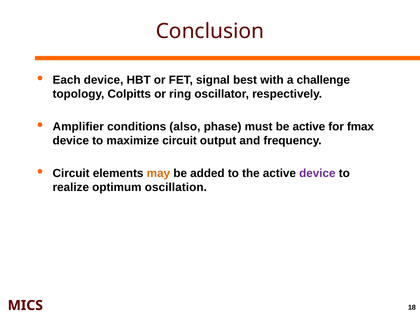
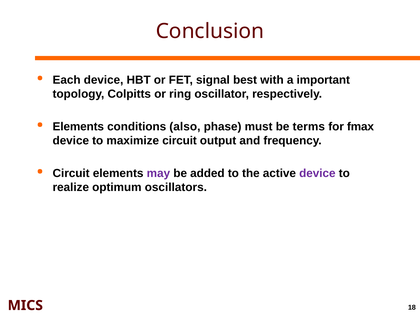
challenge: challenge -> important
Amplifier at (78, 127): Amplifier -> Elements
be active: active -> terms
may colour: orange -> purple
oscillation: oscillation -> oscillators
